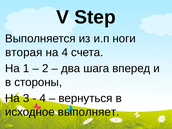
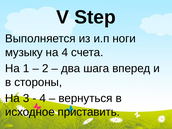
вторая: вторая -> музыку
выполняет: выполняет -> приставить
